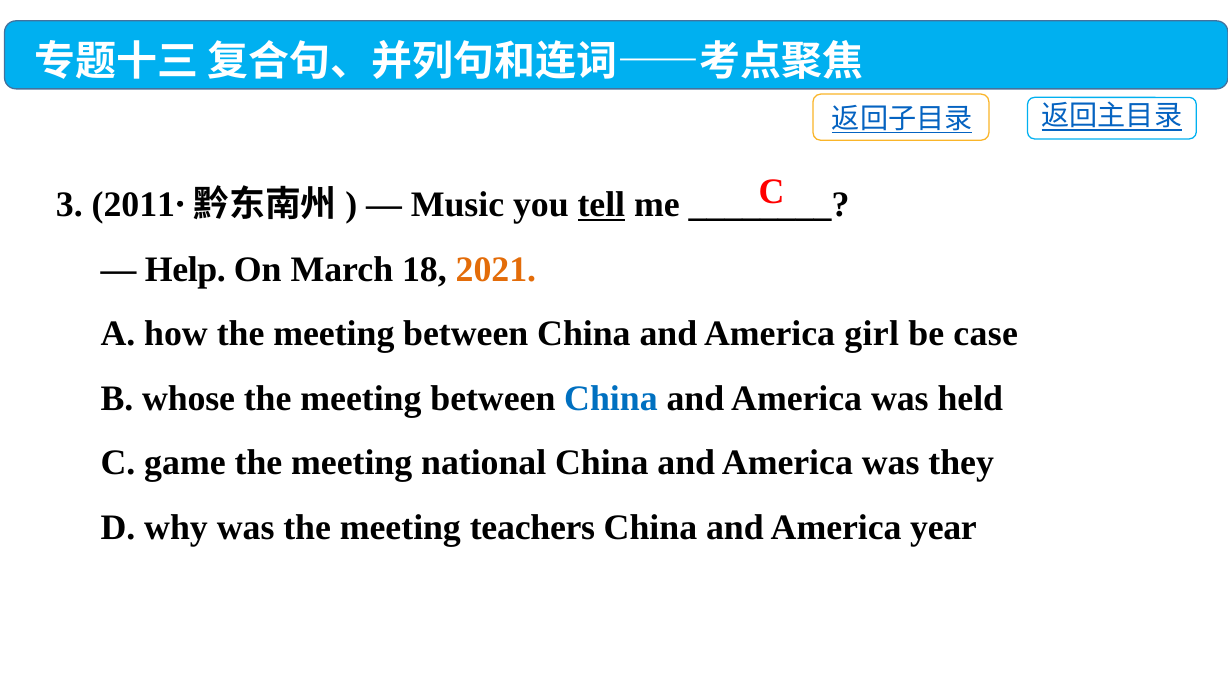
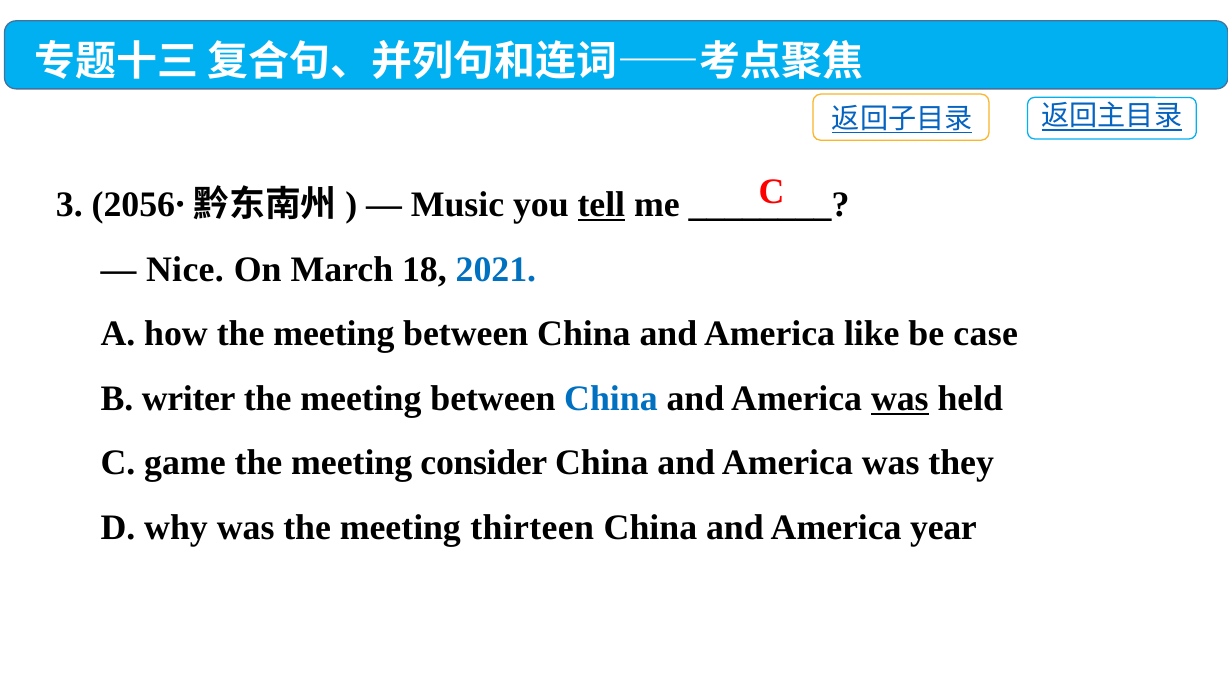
2011: 2011 -> 2056
Help: Help -> Nice
2021 colour: orange -> blue
girl: girl -> like
whose: whose -> writer
was at (900, 398) underline: none -> present
national: national -> consider
teachers: teachers -> thirteen
